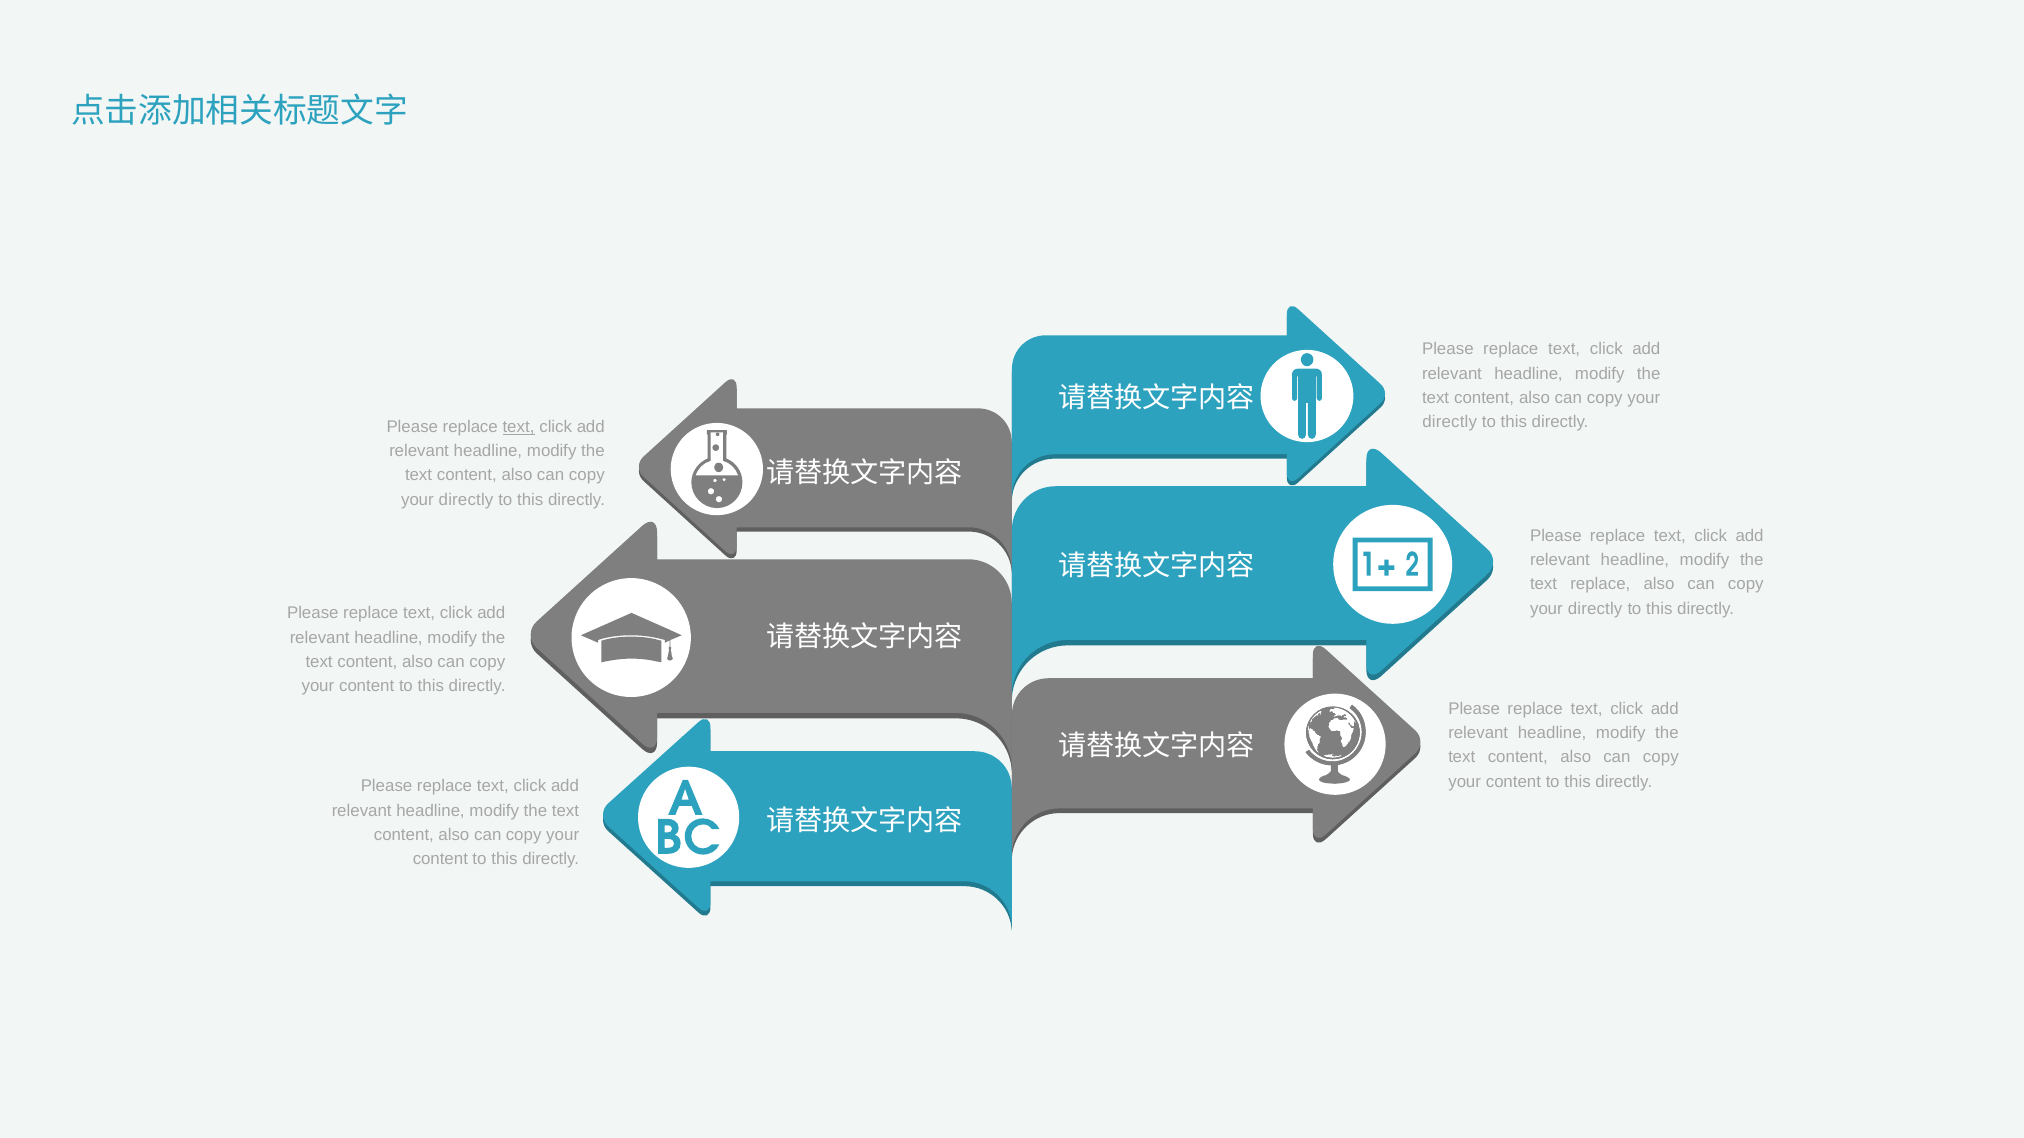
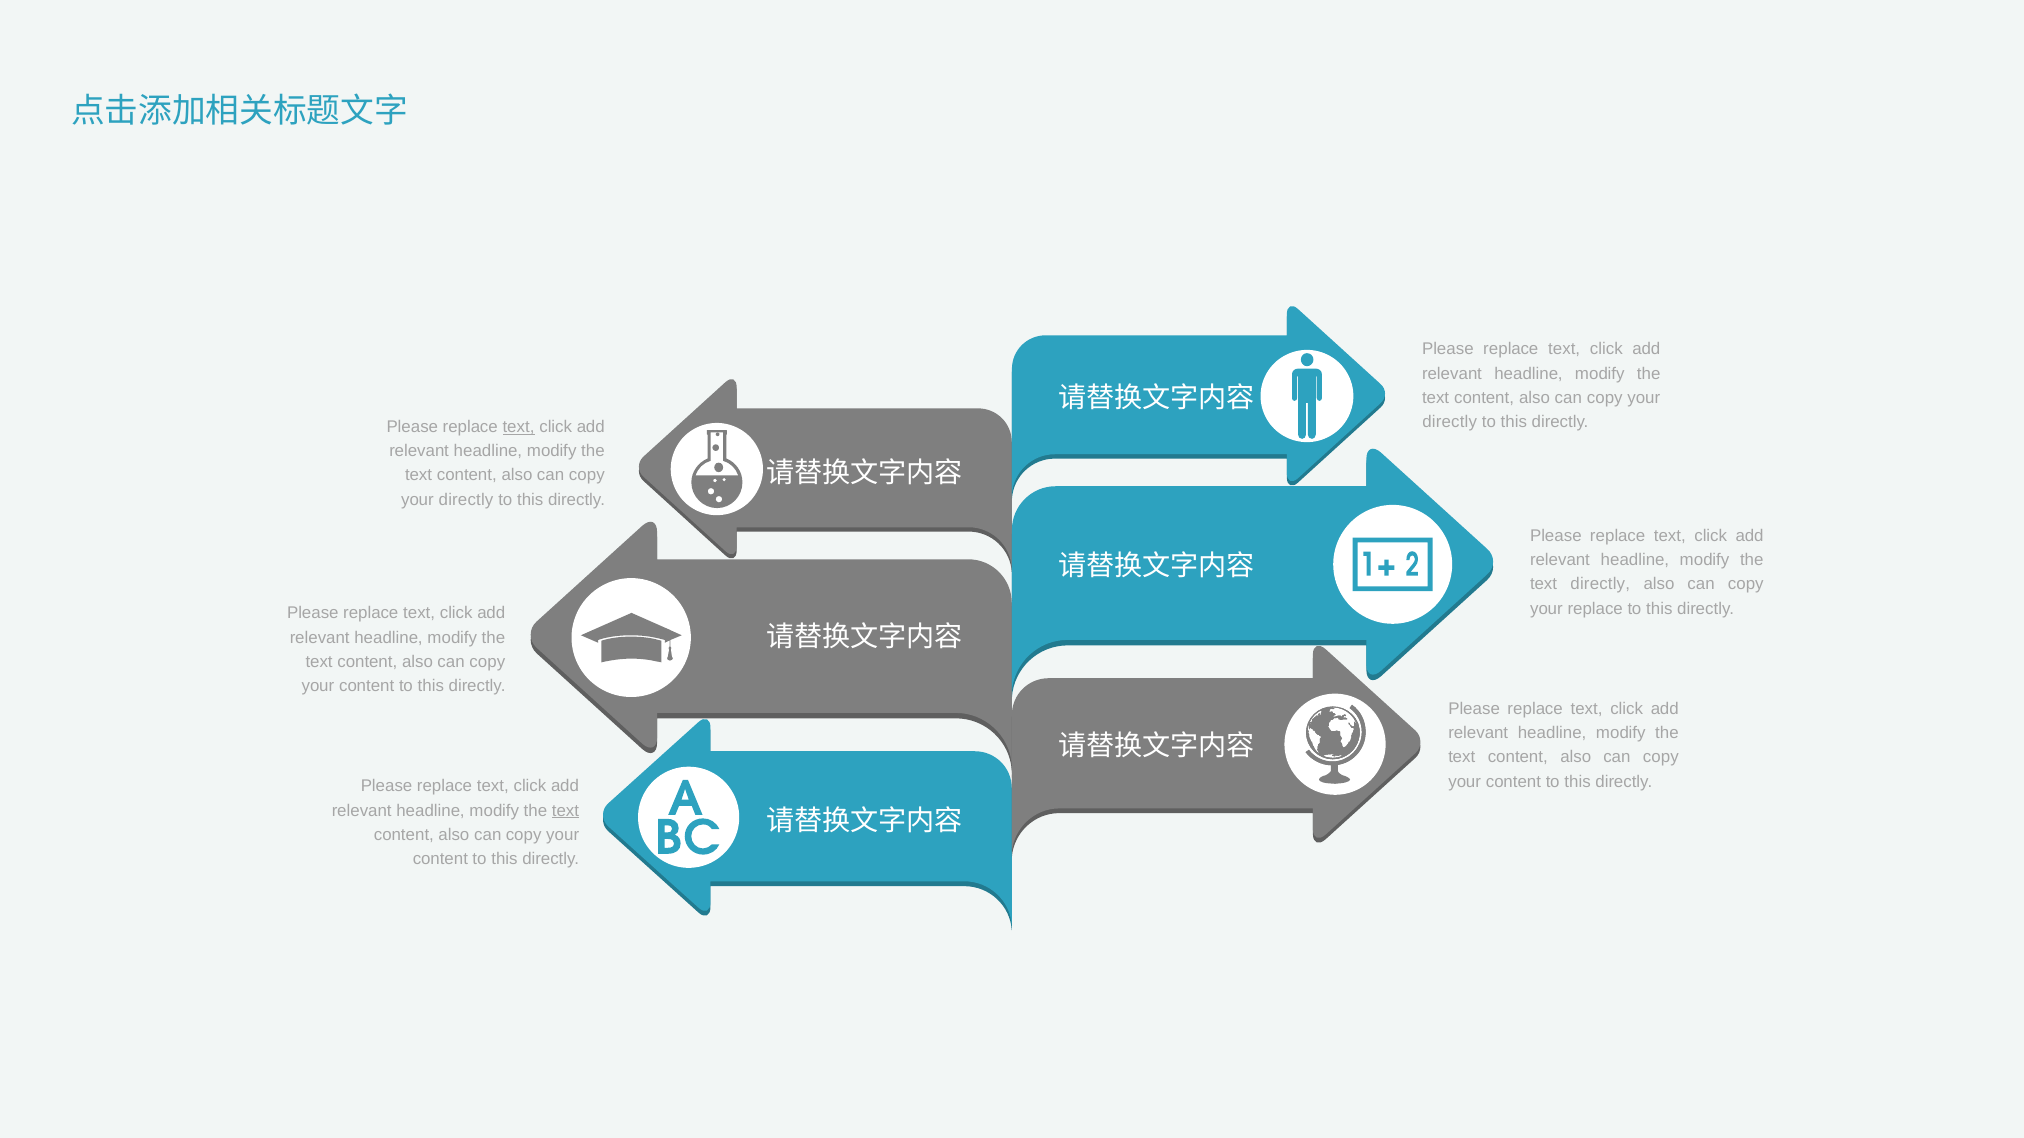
text replace: replace -> directly
directly at (1595, 609): directly -> replace
text at (565, 811) underline: none -> present
